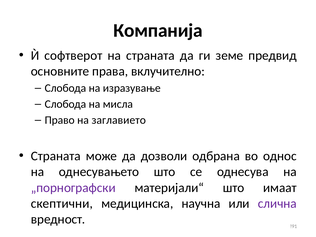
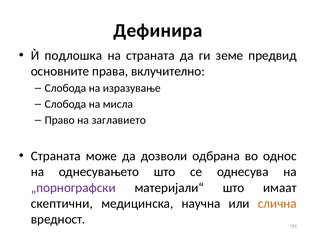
Компанија: Компанија -> Дефинира
софтверот: софтверот -> подлошка
слична colour: purple -> orange
